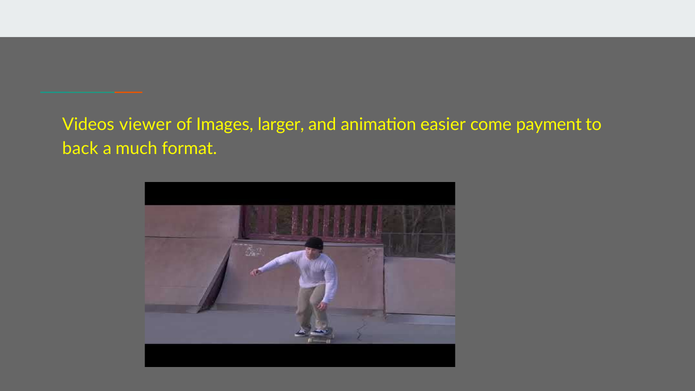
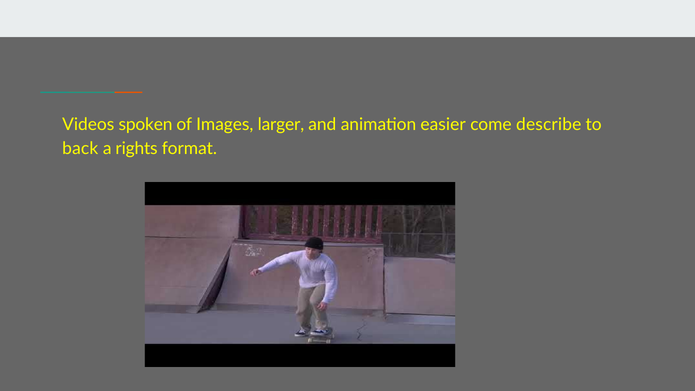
viewer: viewer -> spoken
payment: payment -> describe
much: much -> rights
